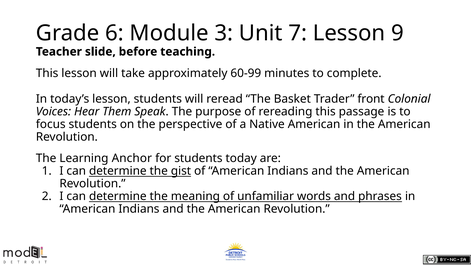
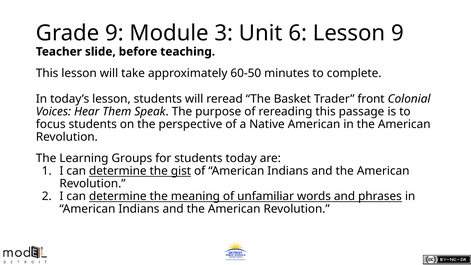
Grade 6: 6 -> 9
7: 7 -> 6
60-99: 60-99 -> 60-50
Anchor: Anchor -> Groups
